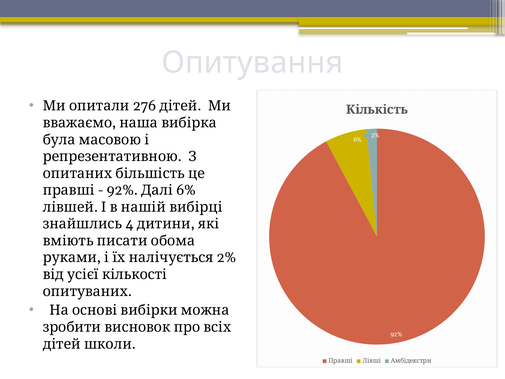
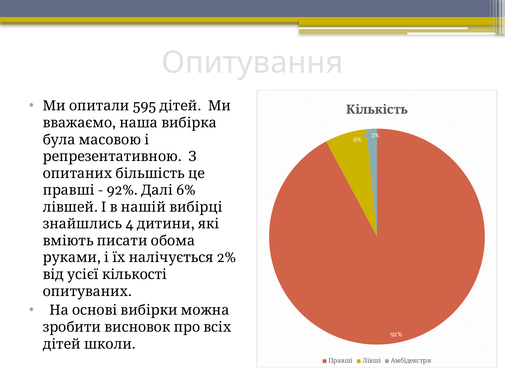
276: 276 -> 595
